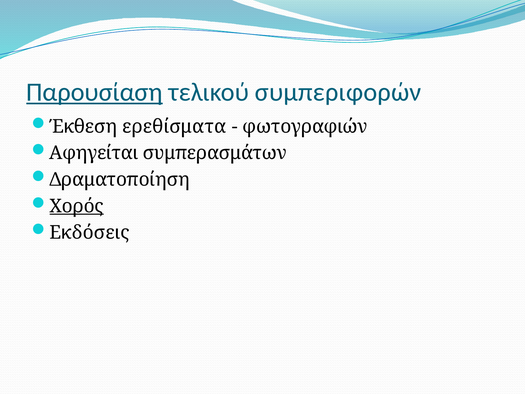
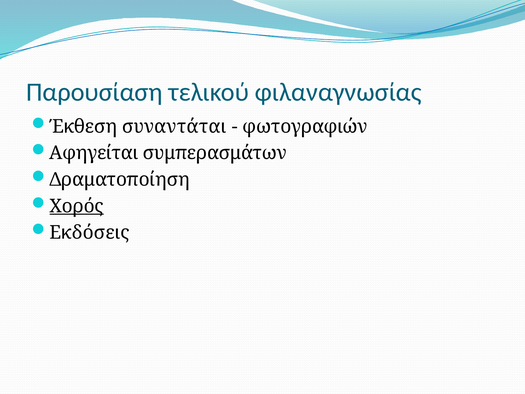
Παρουσίαση underline: present -> none
συμπεριφορών: συμπεριφορών -> φιλαναγνωσίας
ερεθίσματα: ερεθίσματα -> συναντάται
